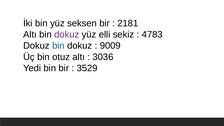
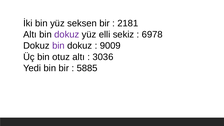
4783: 4783 -> 6978
bin at (58, 46) colour: blue -> purple
3529: 3529 -> 5885
